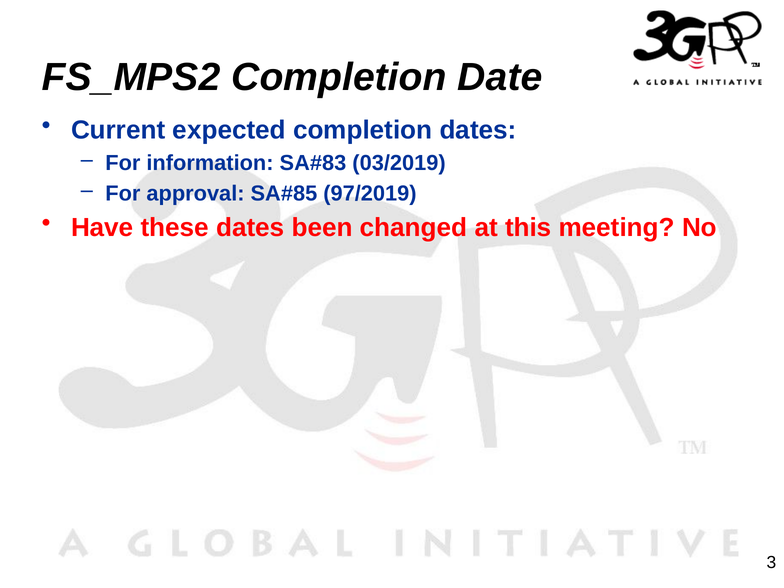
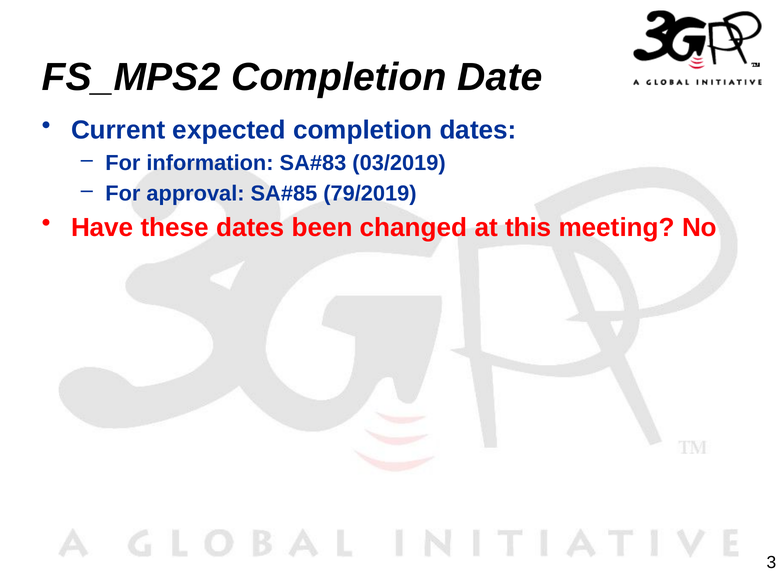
97/2019: 97/2019 -> 79/2019
